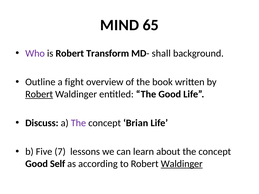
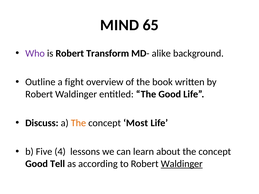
shall: shall -> alike
Robert at (39, 94) underline: present -> none
The at (78, 123) colour: purple -> orange
Brian: Brian -> Most
7: 7 -> 4
Self: Self -> Tell
